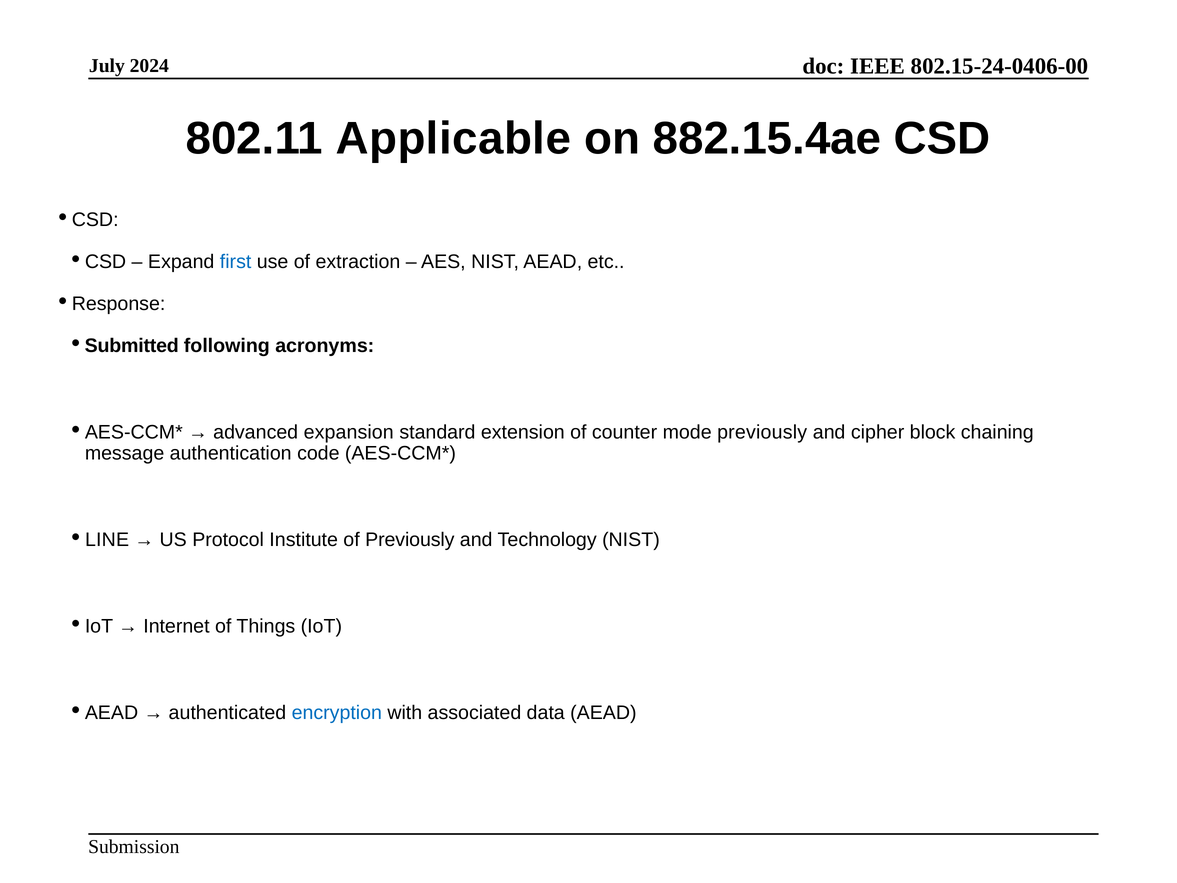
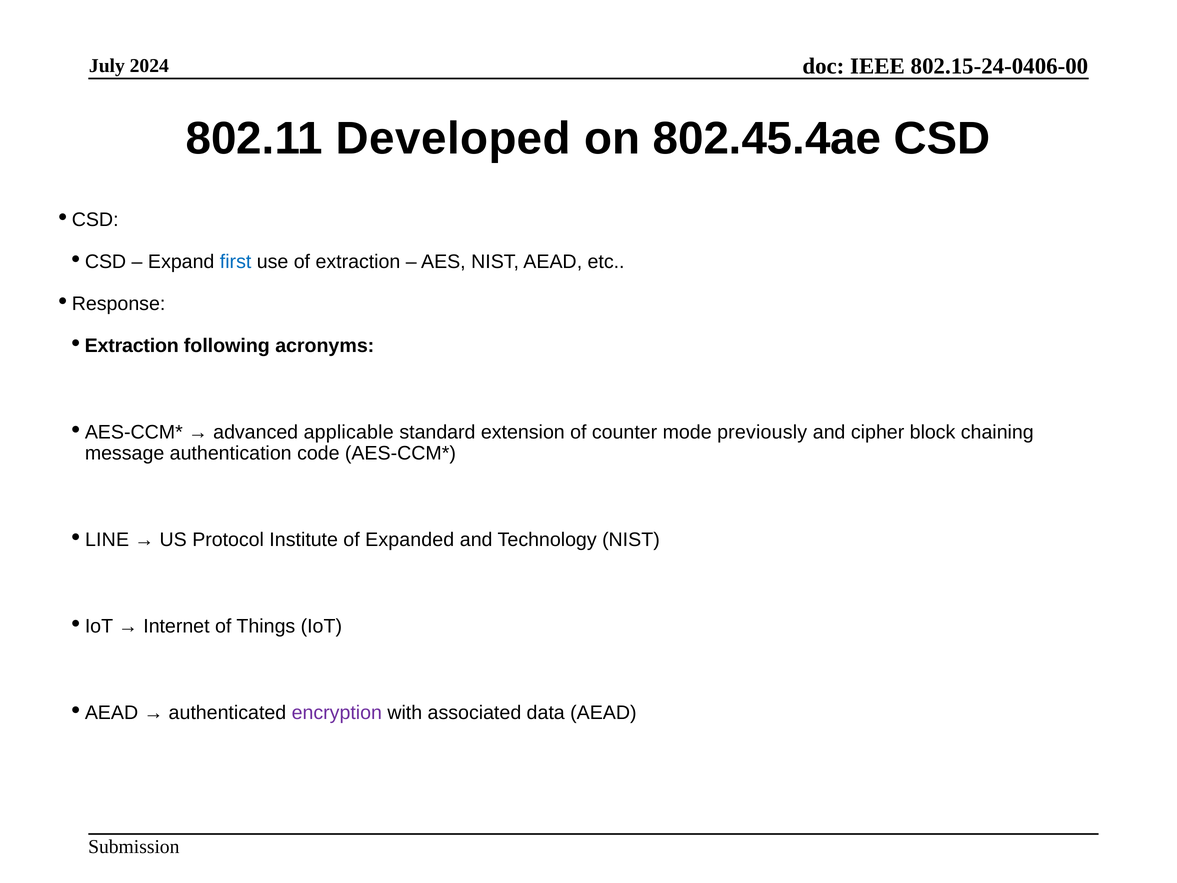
Applicable: Applicable -> Developed
882.15.4ae: 882.15.4ae -> 802.45.4ae
Submitted at (132, 346): Submitted -> Extraction
expansion: expansion -> applicable
of Previously: Previously -> Expanded
encryption colour: blue -> purple
